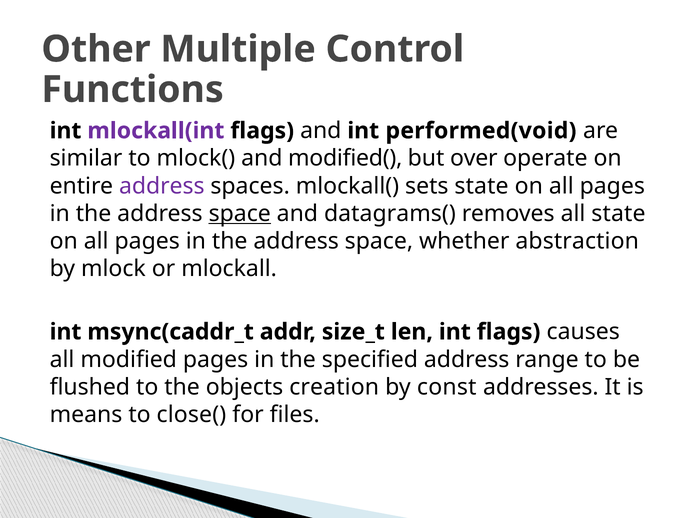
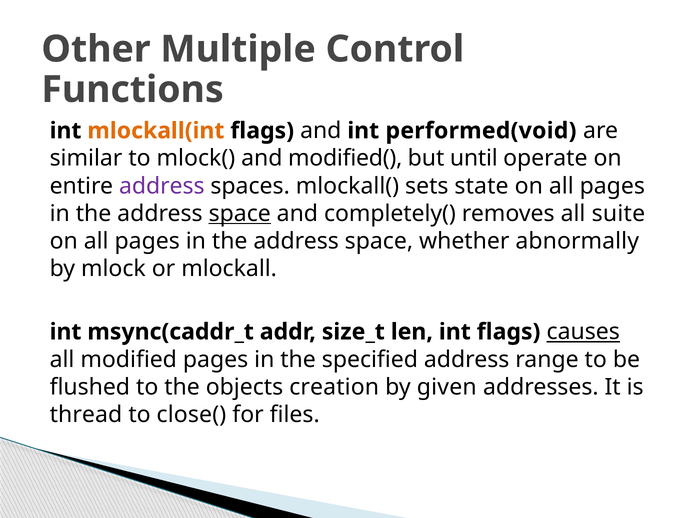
mlockall(int colour: purple -> orange
over: over -> until
datagrams(: datagrams( -> completely(
all state: state -> suite
abstraction: abstraction -> abnormally
causes underline: none -> present
const: const -> given
means: means -> thread
